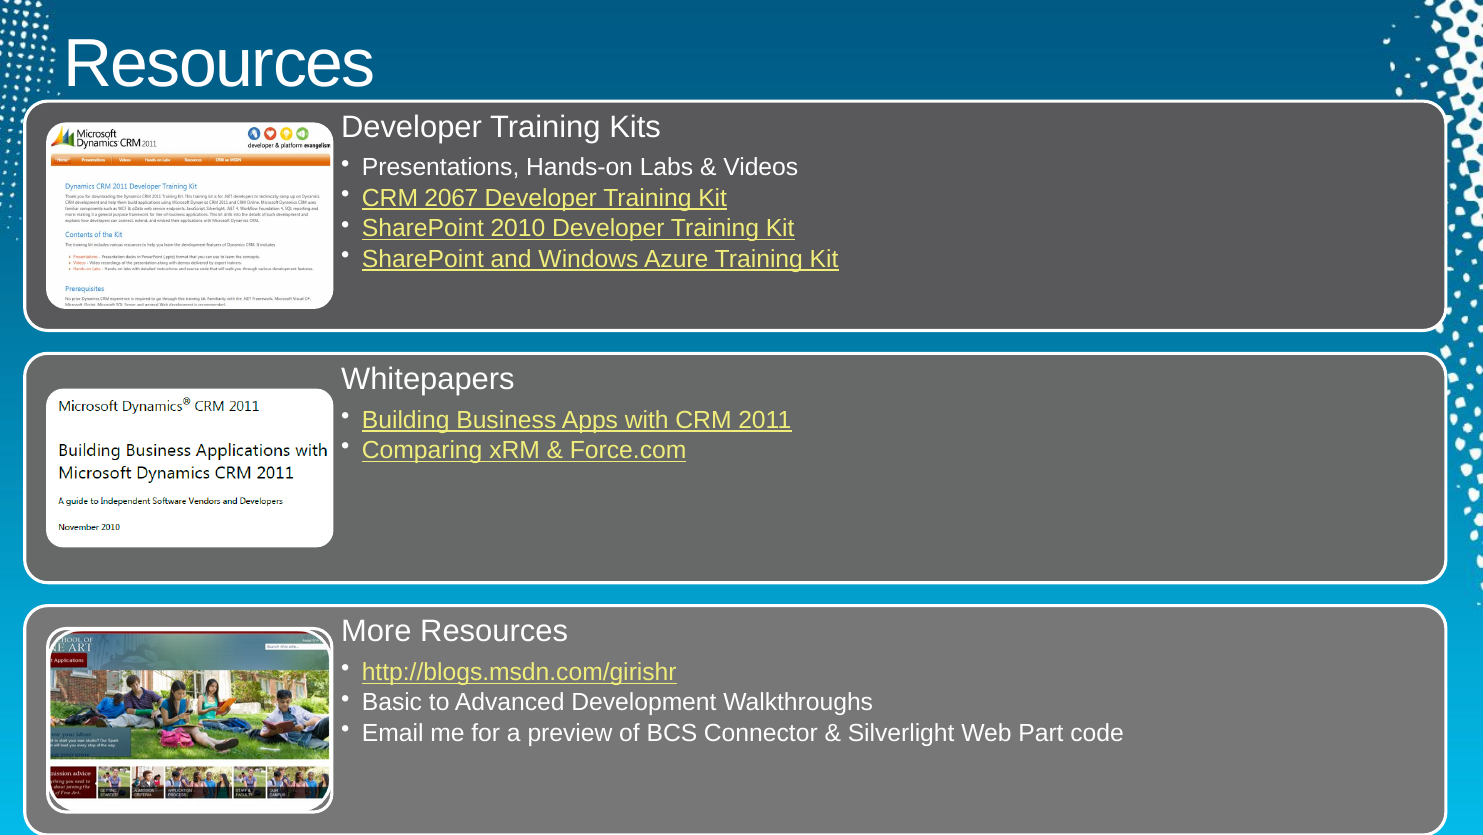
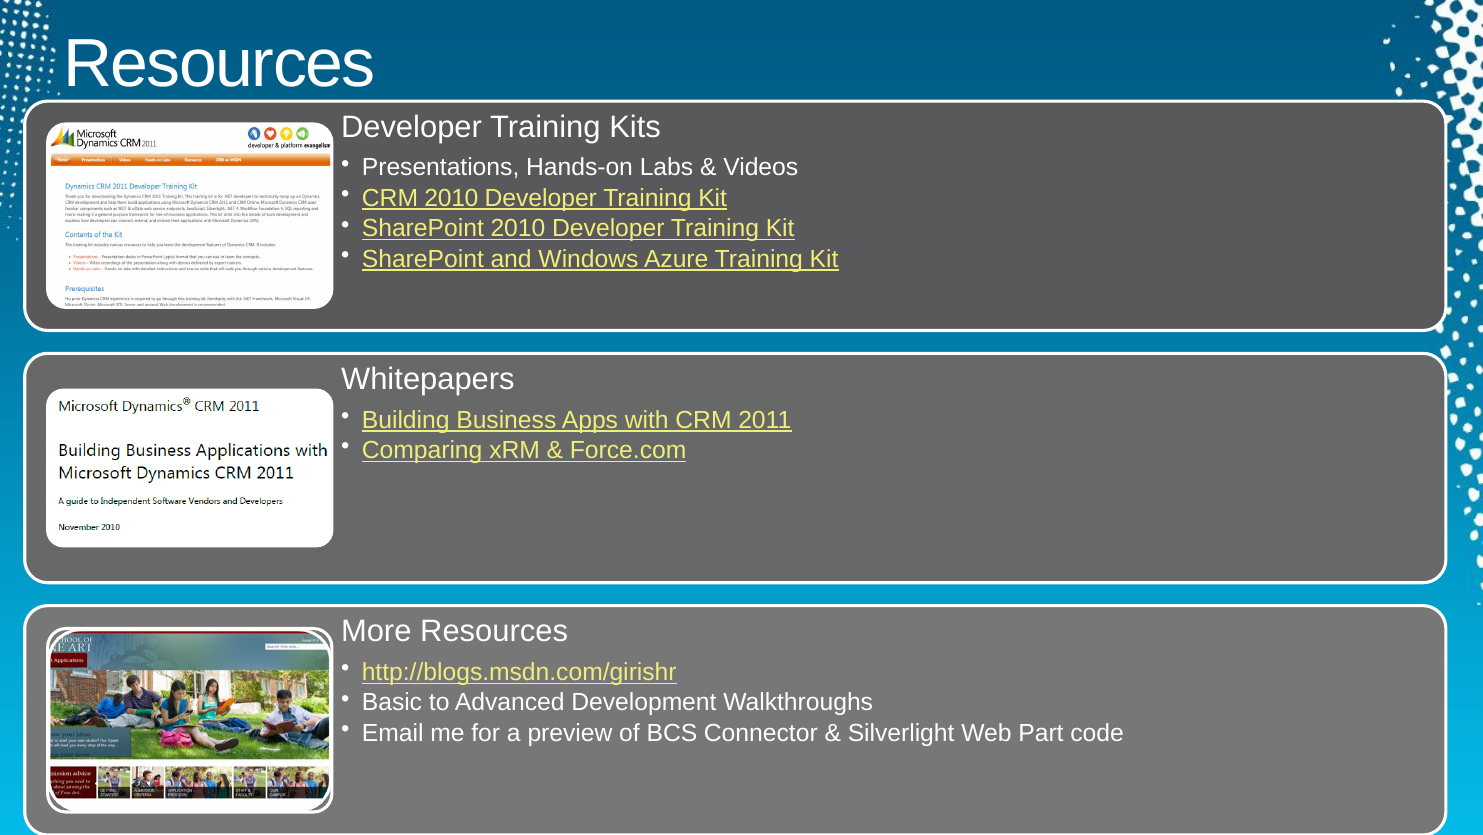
CRM 2067: 2067 -> 2010
